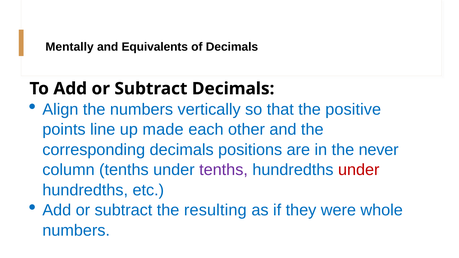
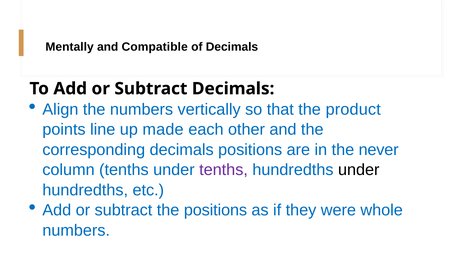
Equivalents: Equivalents -> Compatible
positive: positive -> product
under at (359, 170) colour: red -> black
the resulting: resulting -> positions
